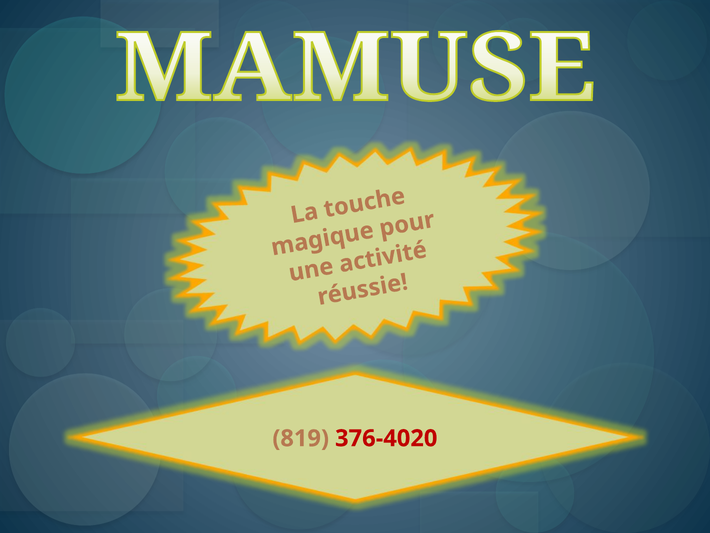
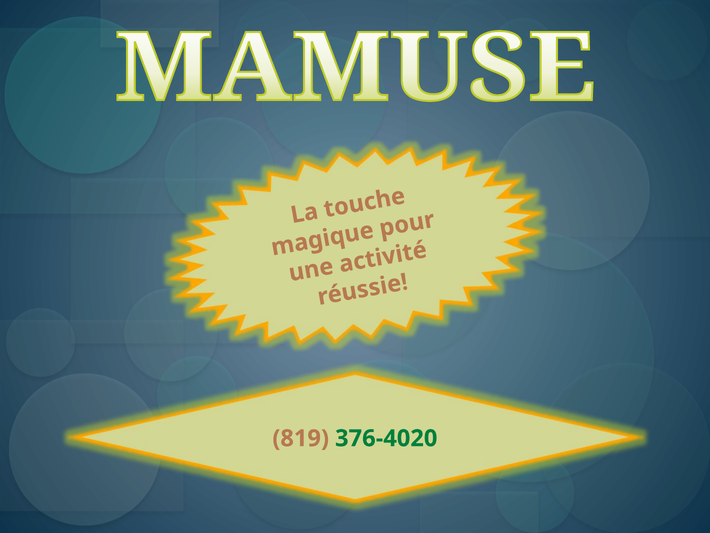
376-4020 colour: red -> green
